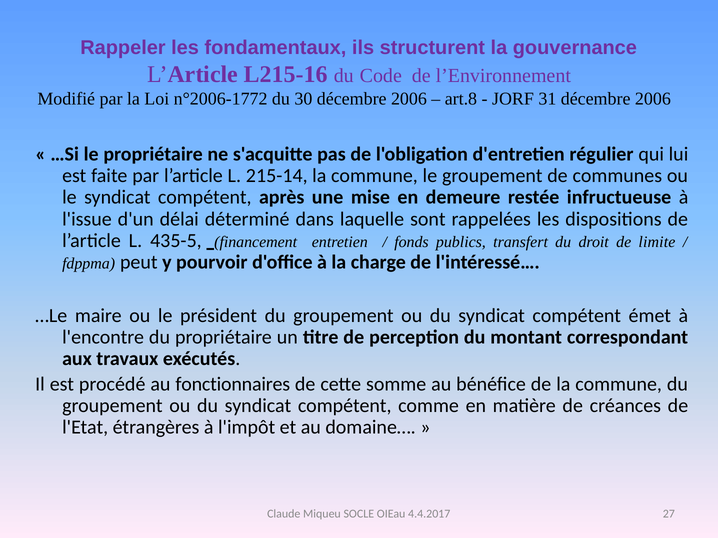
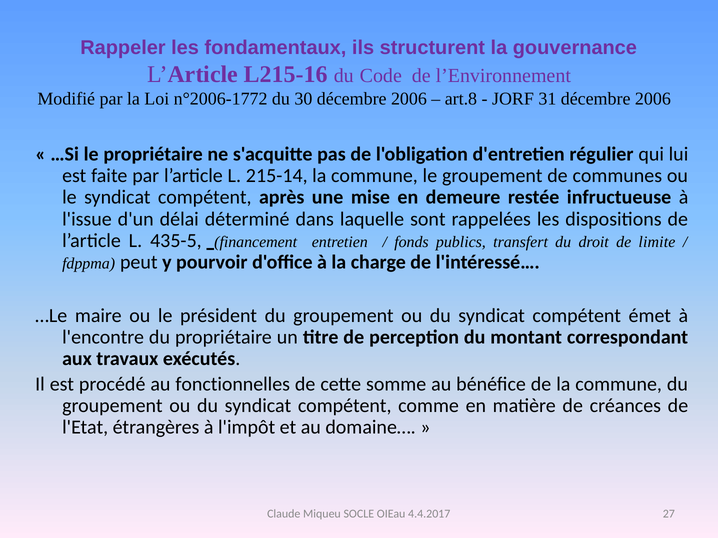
fonctionnaires: fonctionnaires -> fonctionnelles
